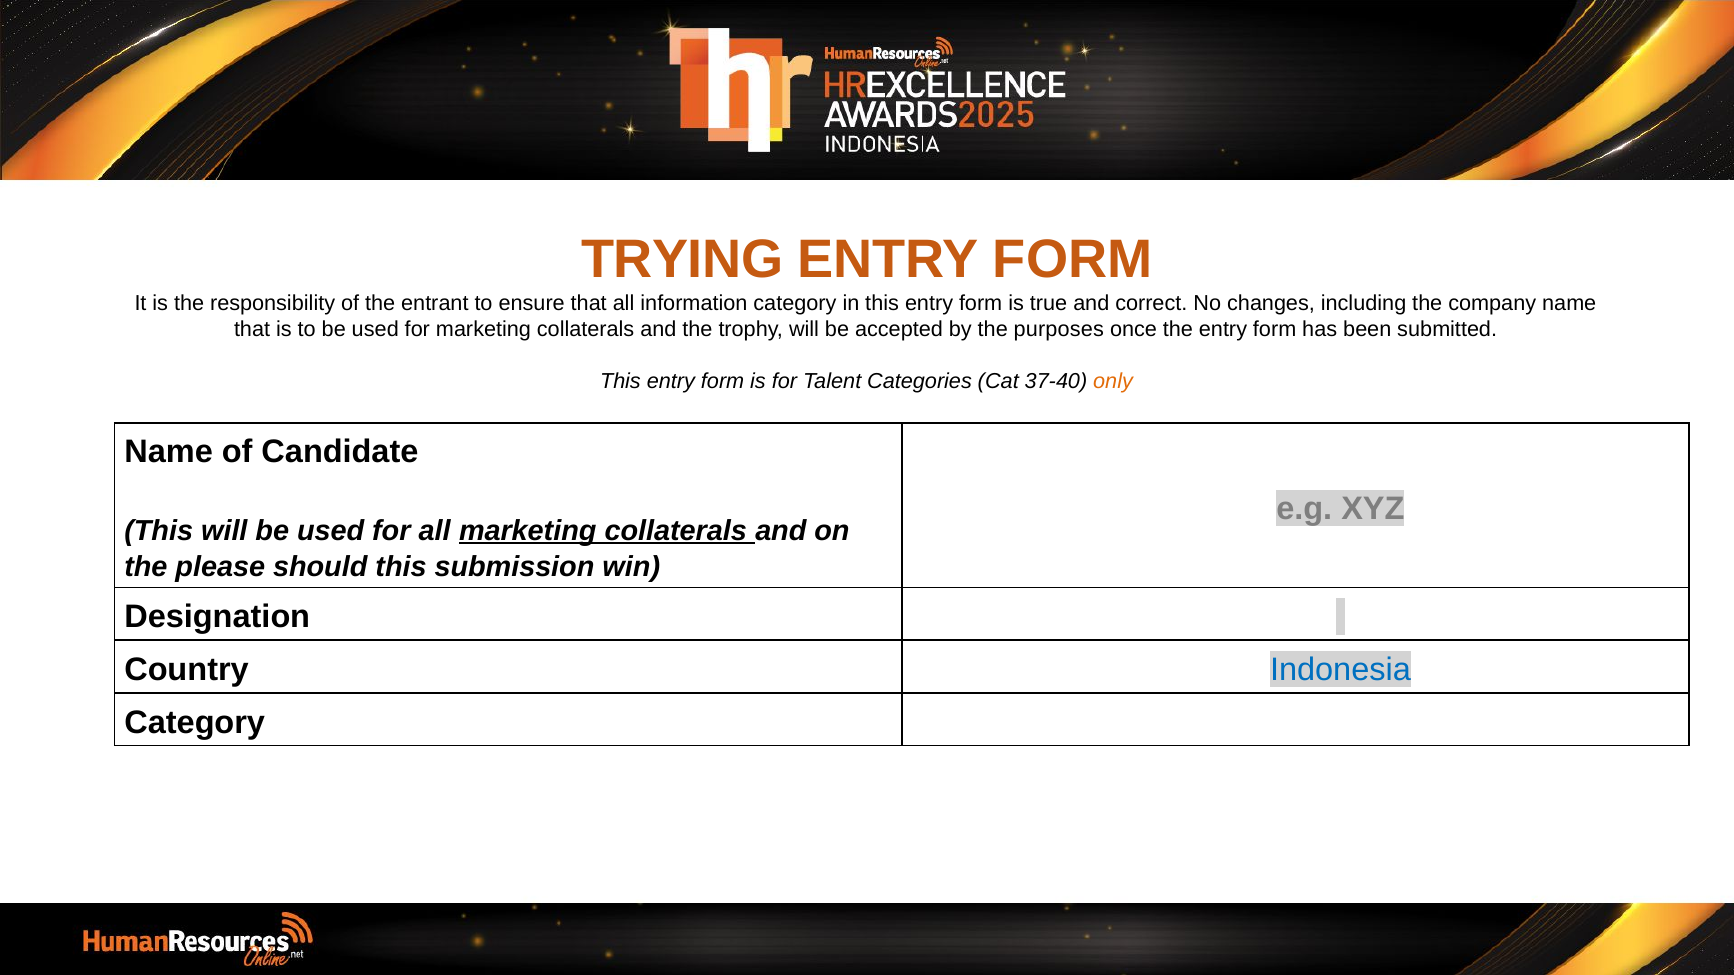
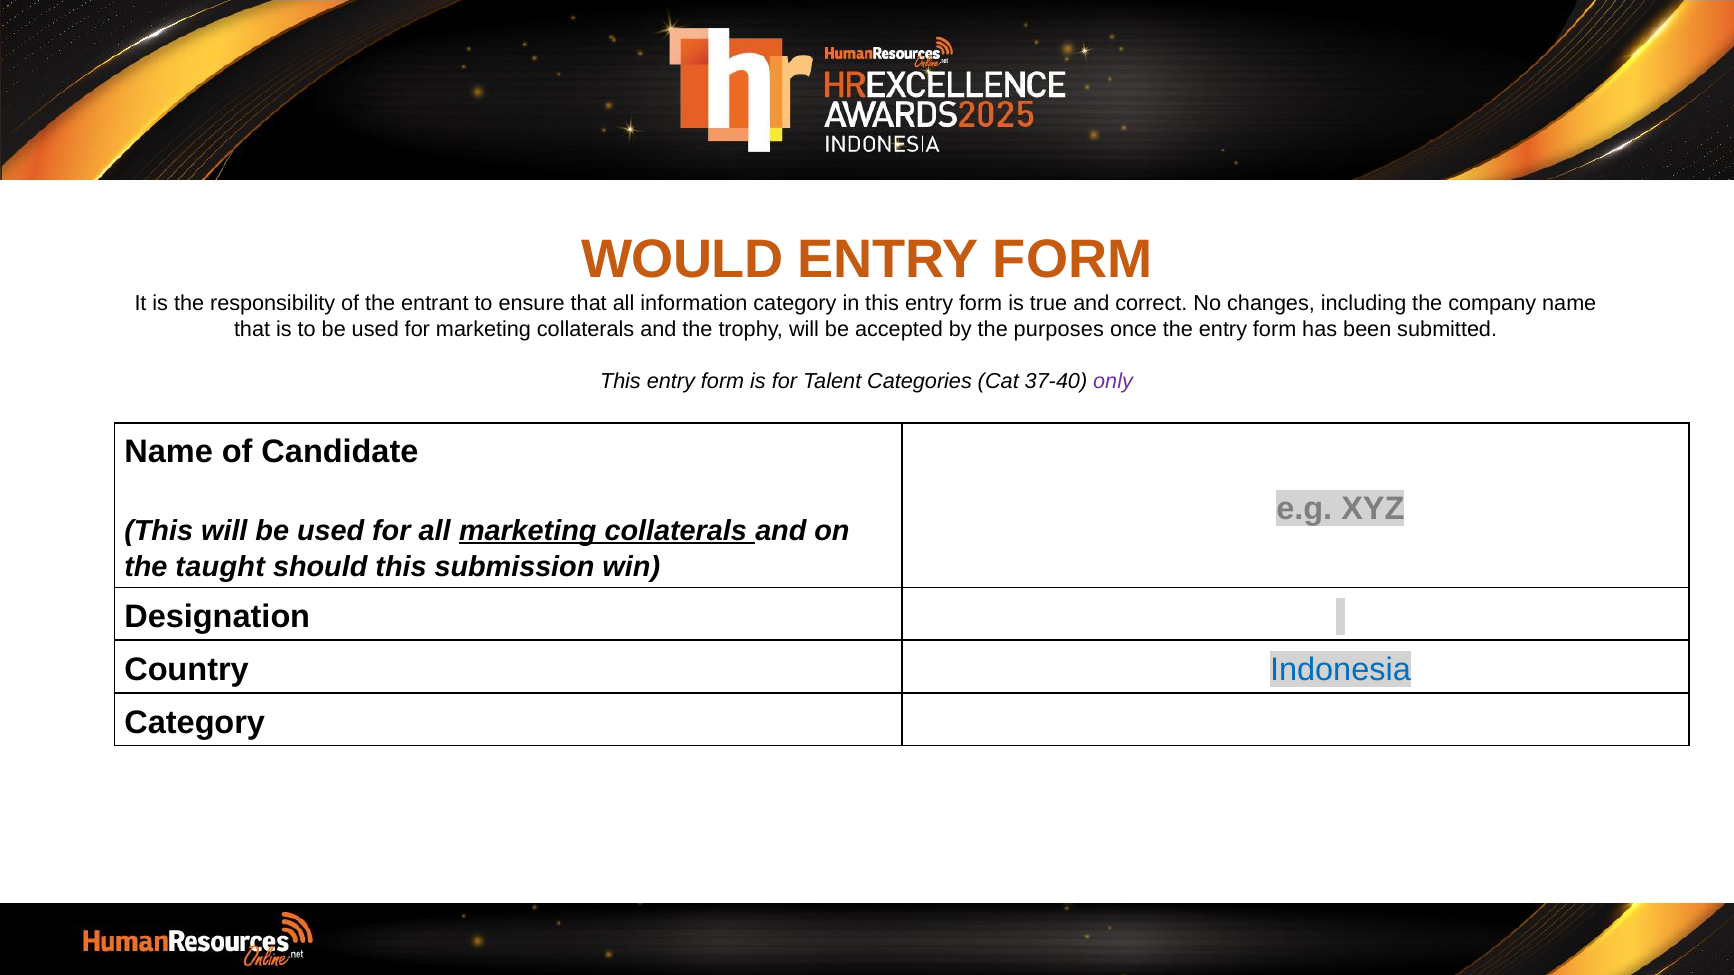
TRYING: TRYING -> WOULD
only colour: orange -> purple
please: please -> taught
